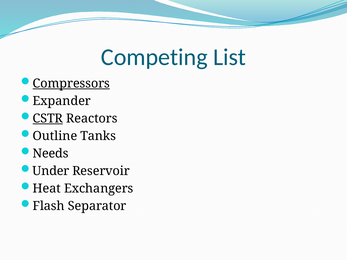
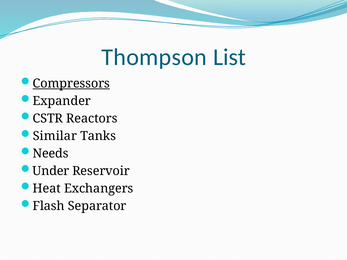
Competing: Competing -> Thompson
CSTR underline: present -> none
Outline: Outline -> Similar
